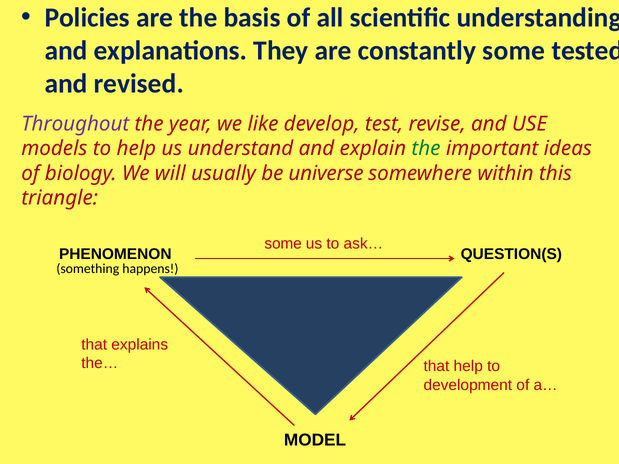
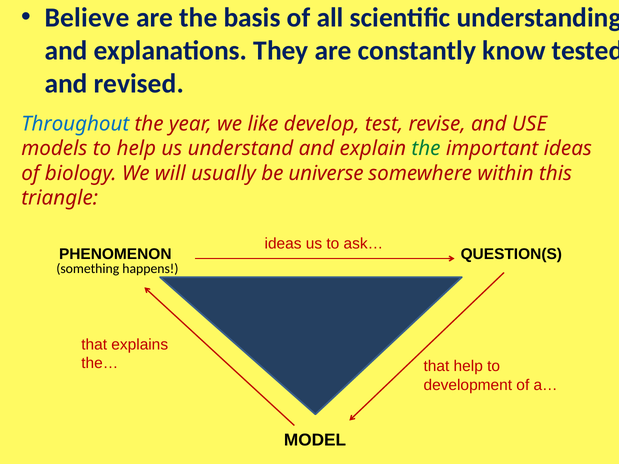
Policies: Policies -> Believe
constantly some: some -> know
Throughout colour: purple -> blue
some at (283, 244): some -> ideas
